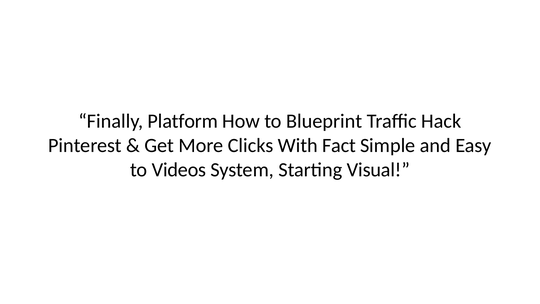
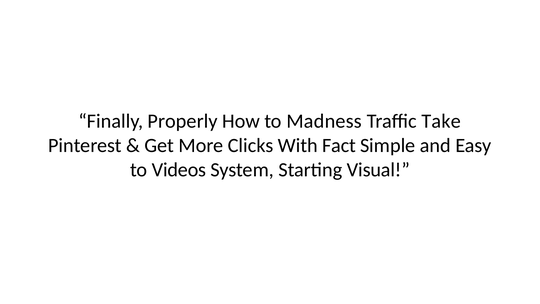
Platform: Platform -> Properly
Blueprint: Blueprint -> Madness
Hack: Hack -> Take
